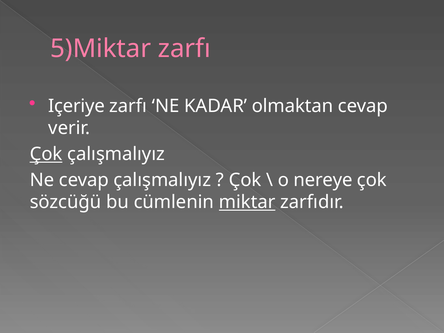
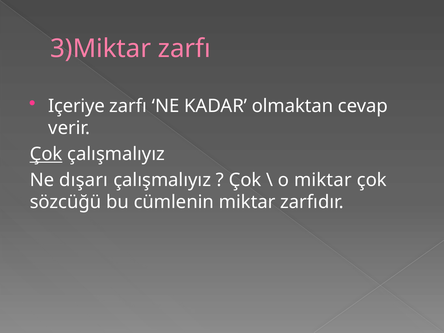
5)Miktar: 5)Miktar -> 3)Miktar
Ne cevap: cevap -> dışarı
o nereye: nereye -> miktar
miktar at (247, 202) underline: present -> none
